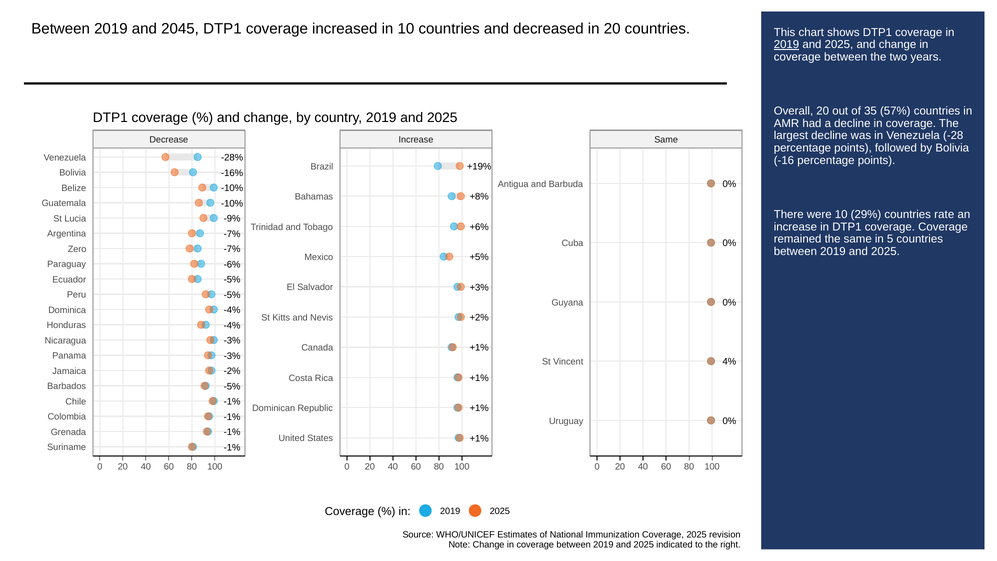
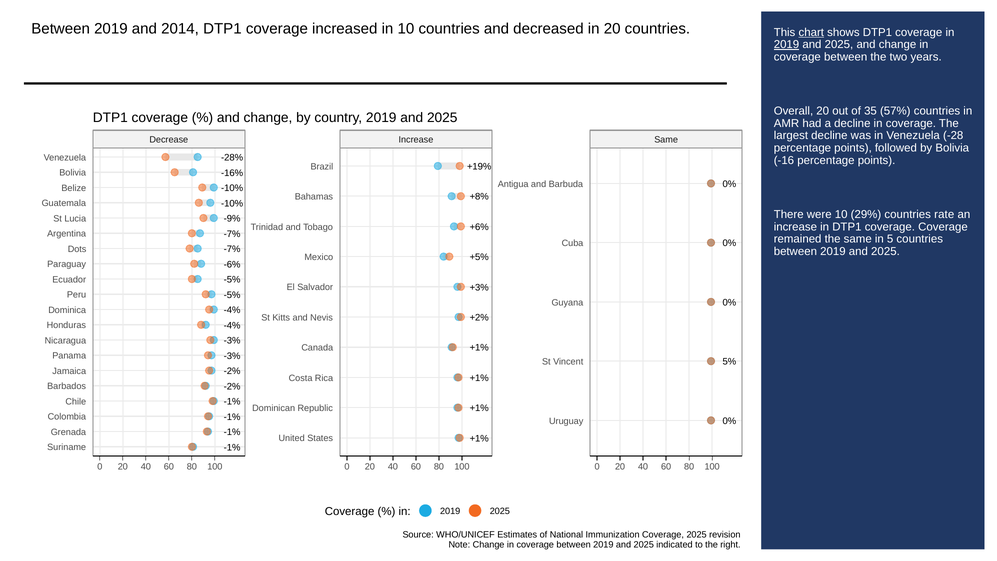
2045: 2045 -> 2014
chart underline: none -> present
Zero: Zero -> Dots
4%: 4% -> 5%
-5% at (232, 386): -5% -> -2%
